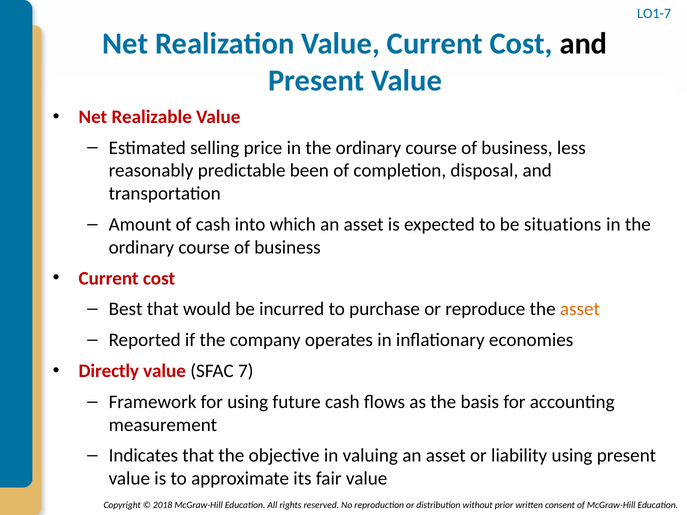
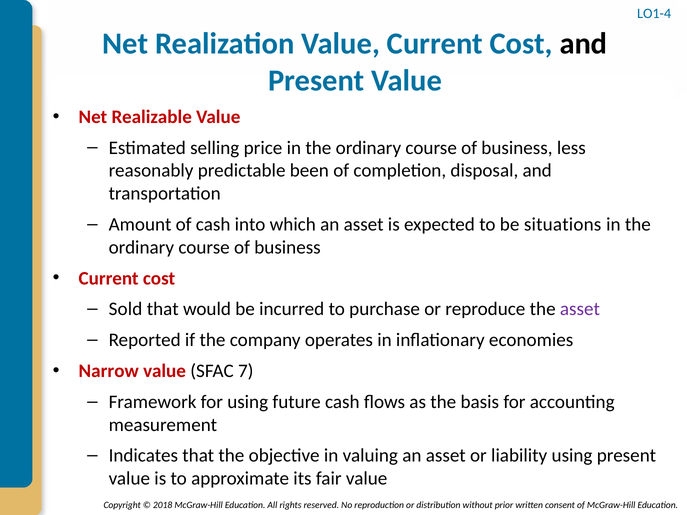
LO1-7: LO1-7 -> LO1-4
Best: Best -> Sold
asset at (580, 309) colour: orange -> purple
Directly: Directly -> Narrow
